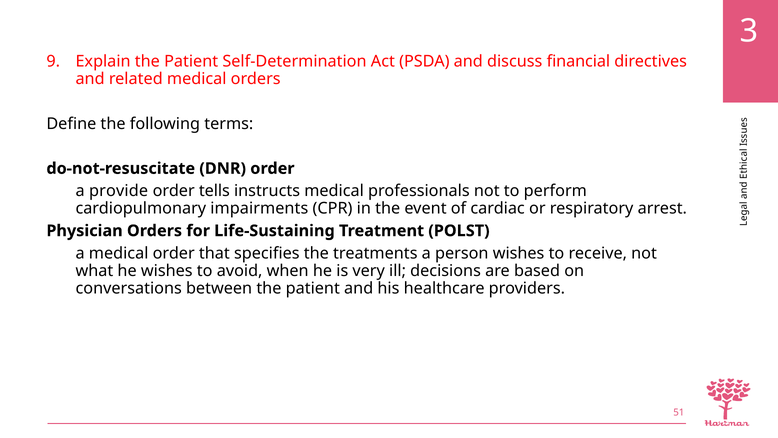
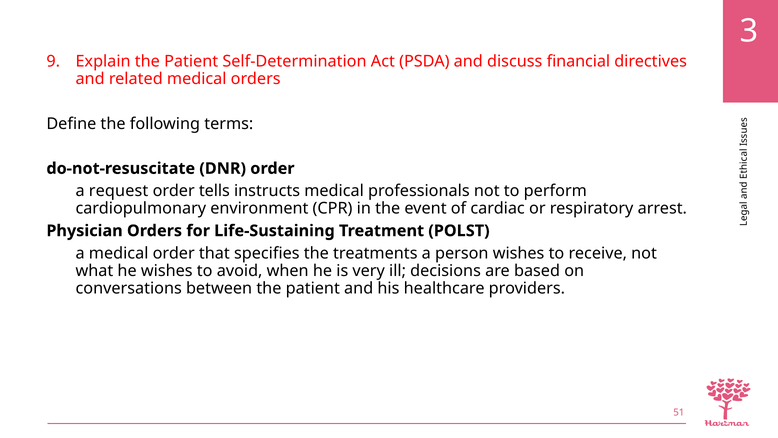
provide: provide -> request
impairments: impairments -> environment
